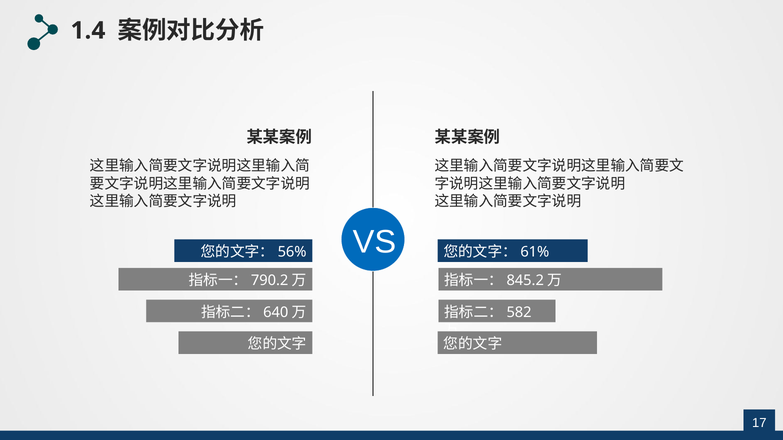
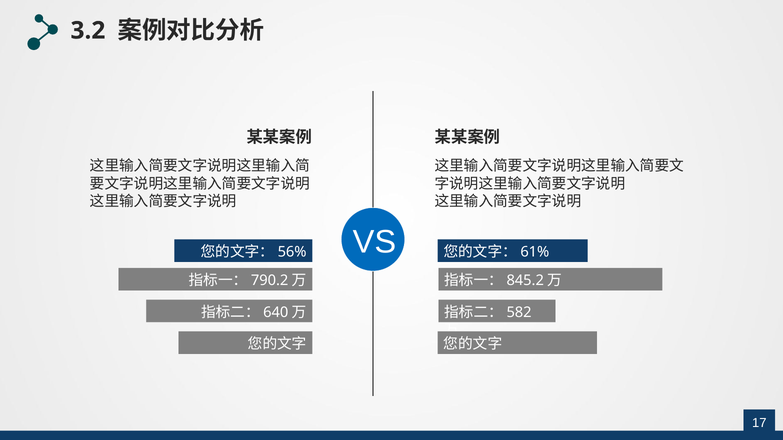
1.4: 1.4 -> 3.2
